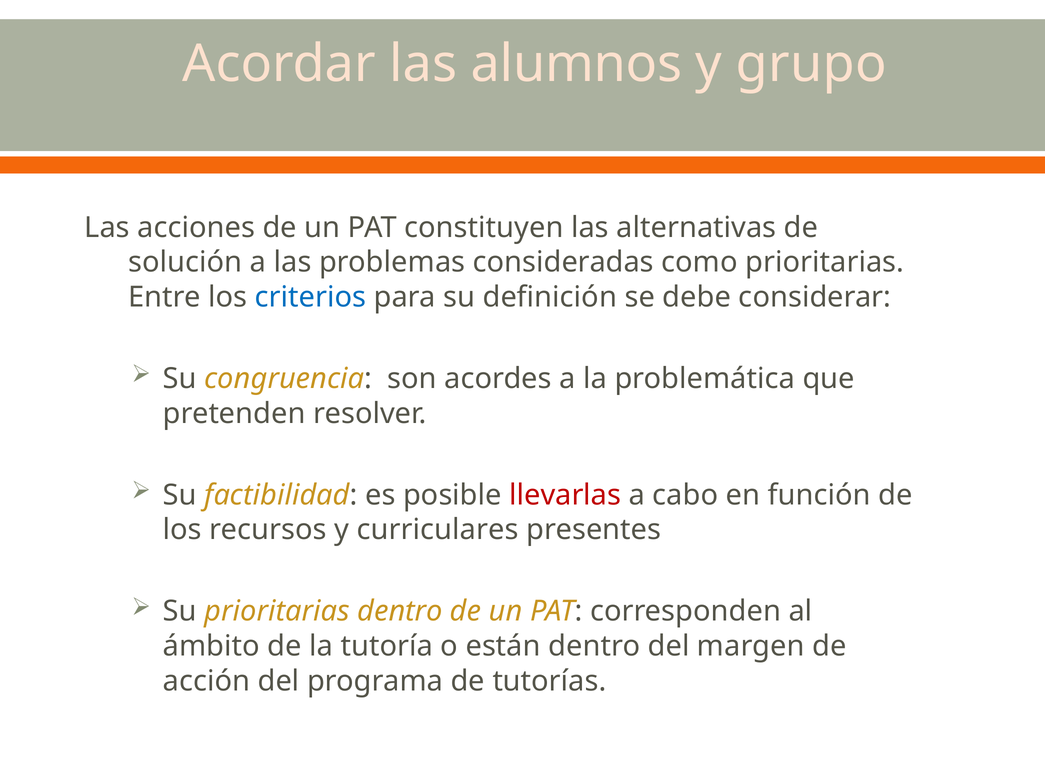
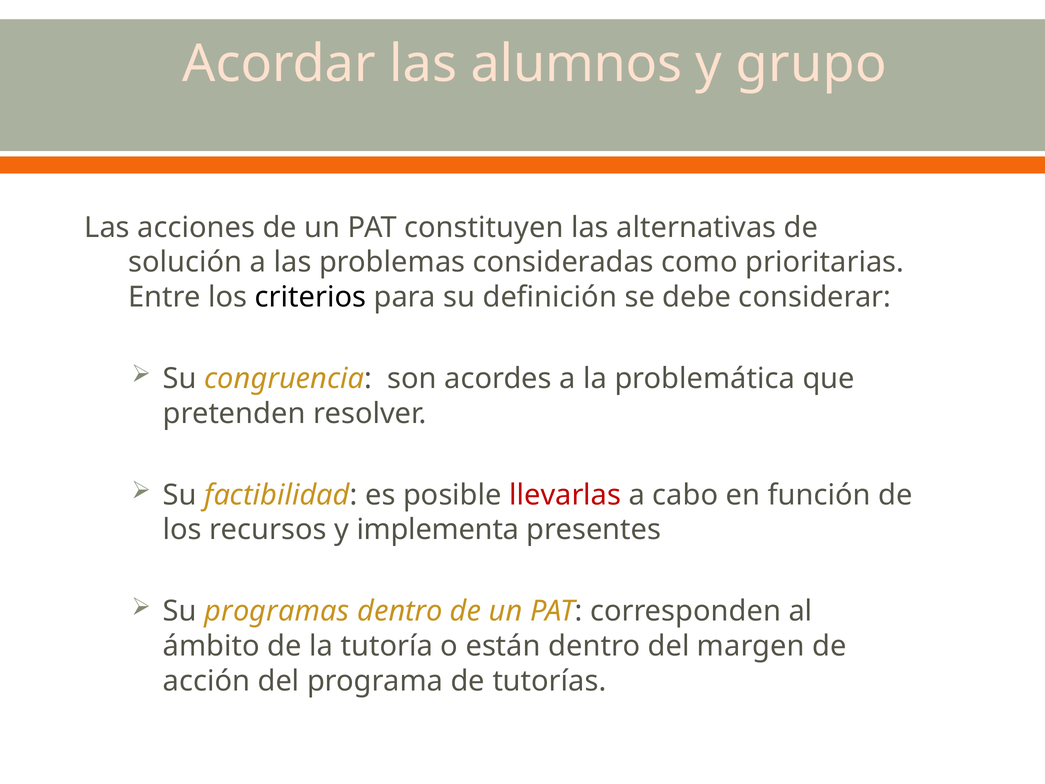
criterios colour: blue -> black
curriculares: curriculares -> implementa
Su prioritarias: prioritarias -> programas
